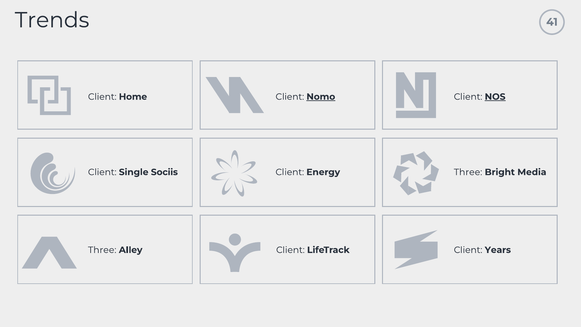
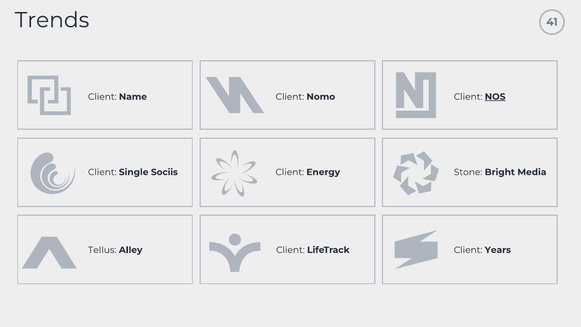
Home: Home -> Name
Nomo underline: present -> none
Energy Three: Three -> Stone
Three at (102, 250): Three -> Tellus
